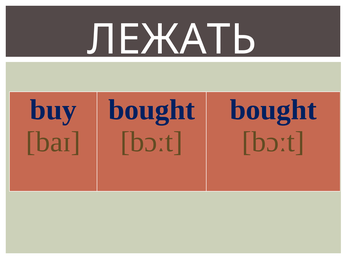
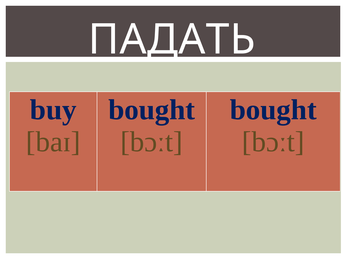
ЛЕЖАТЬ: ЛЕЖАТЬ -> ПАДАТЬ
